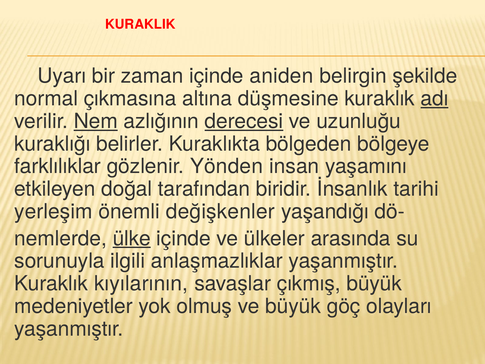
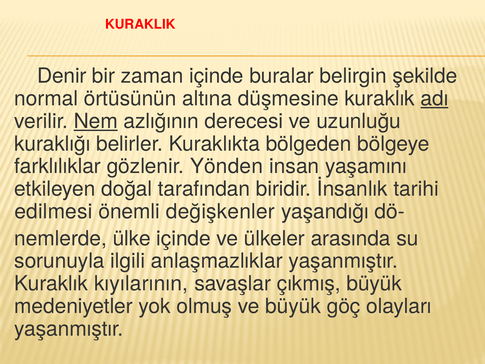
Uyarı: Uyarı -> Denir
aniden: aniden -> buralar
çıkmasına: çıkmasına -> örtüsünün
derecesi underline: present -> none
yerleşim: yerleşim -> edilmesi
ülke underline: present -> none
